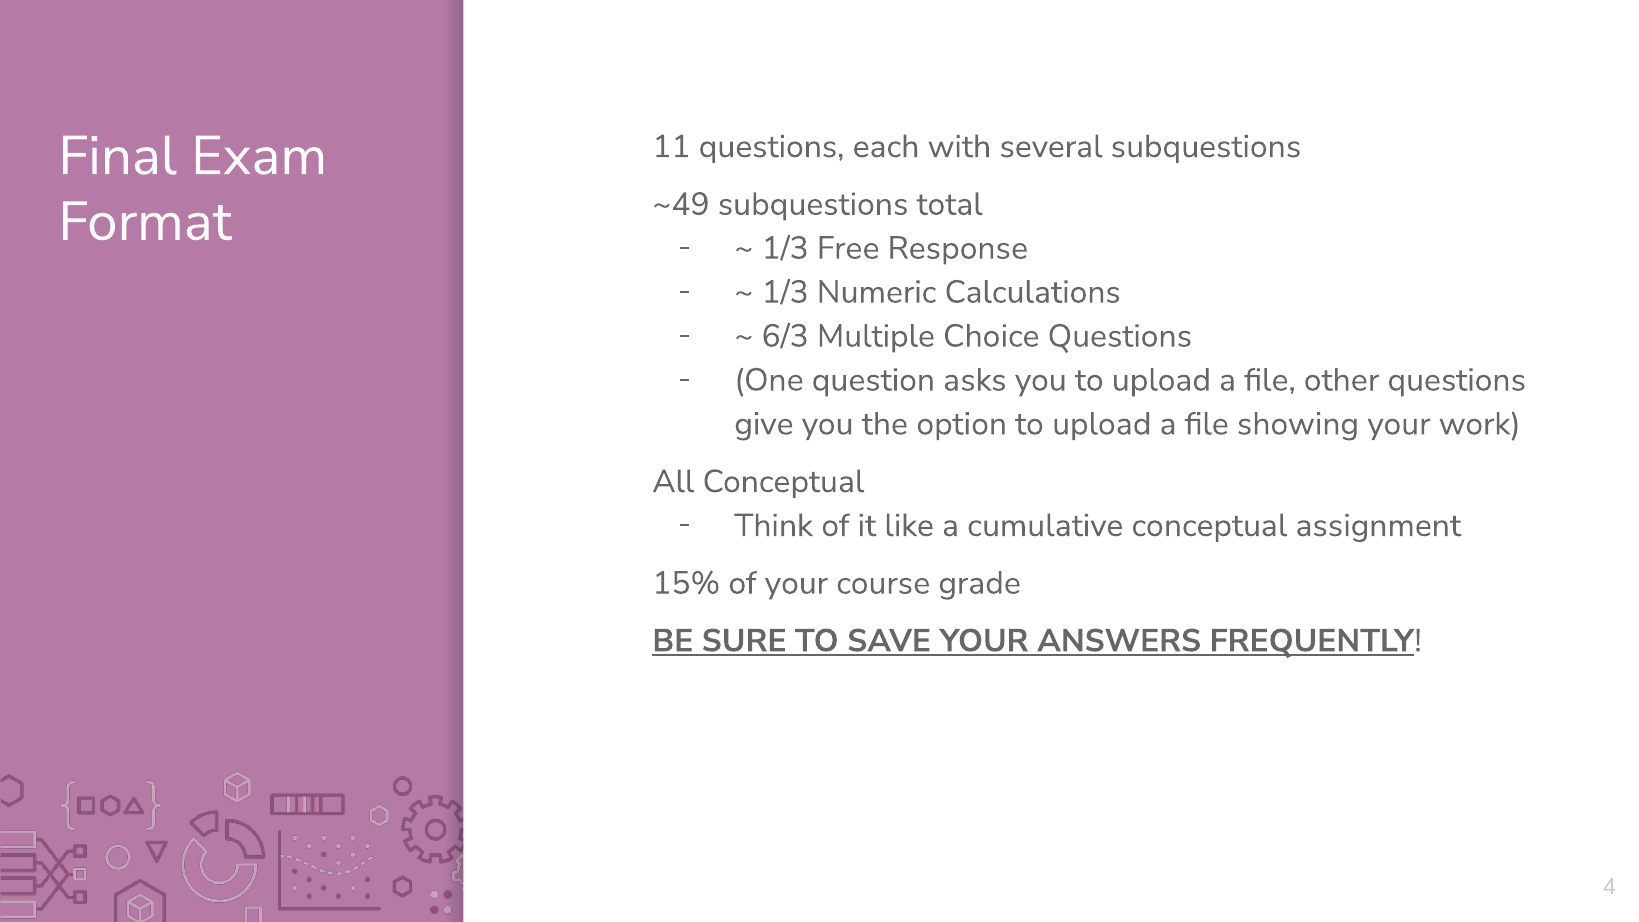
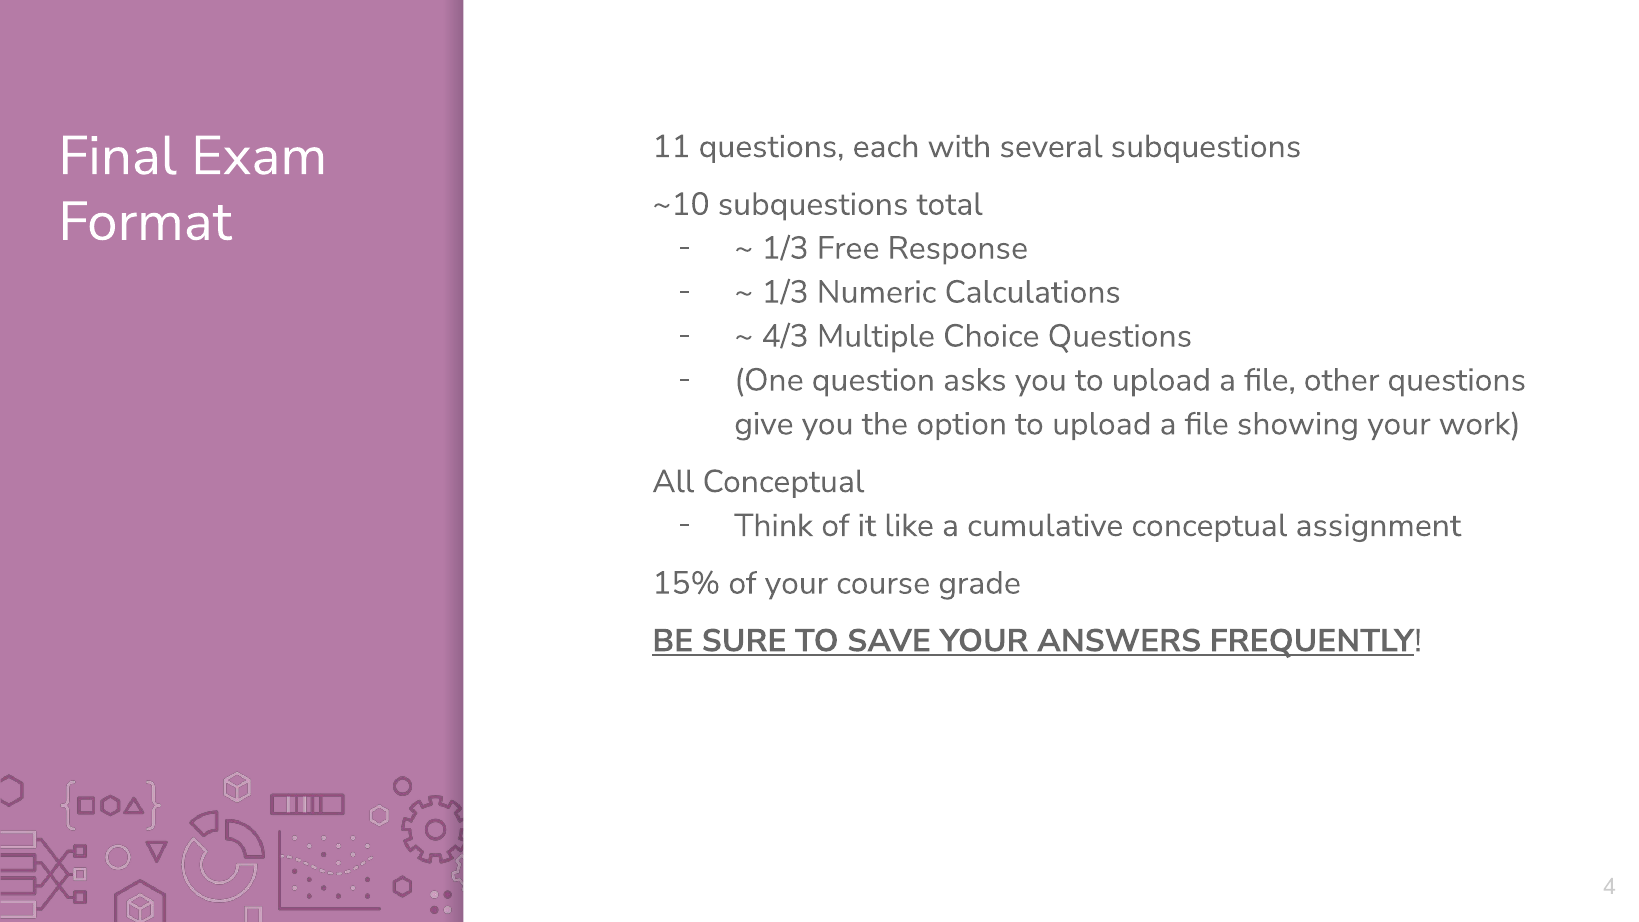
~49: ~49 -> ~10
6/3: 6/3 -> 4/3
